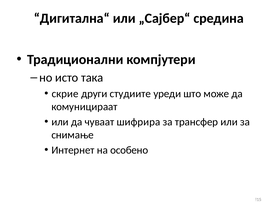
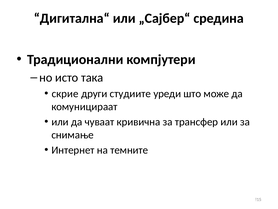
шифрира: шифрира -> кривична
особено: особено -> темните
